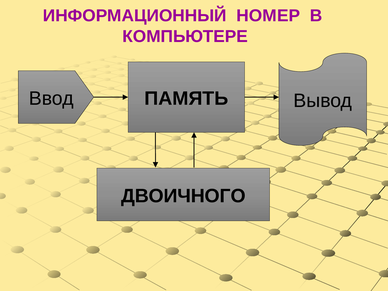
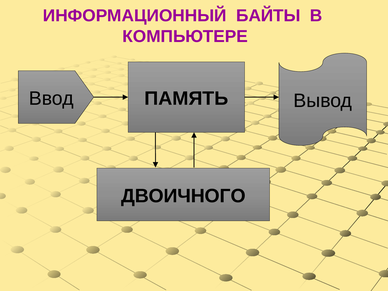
НОМЕР: НОМЕР -> БАЙТЫ
